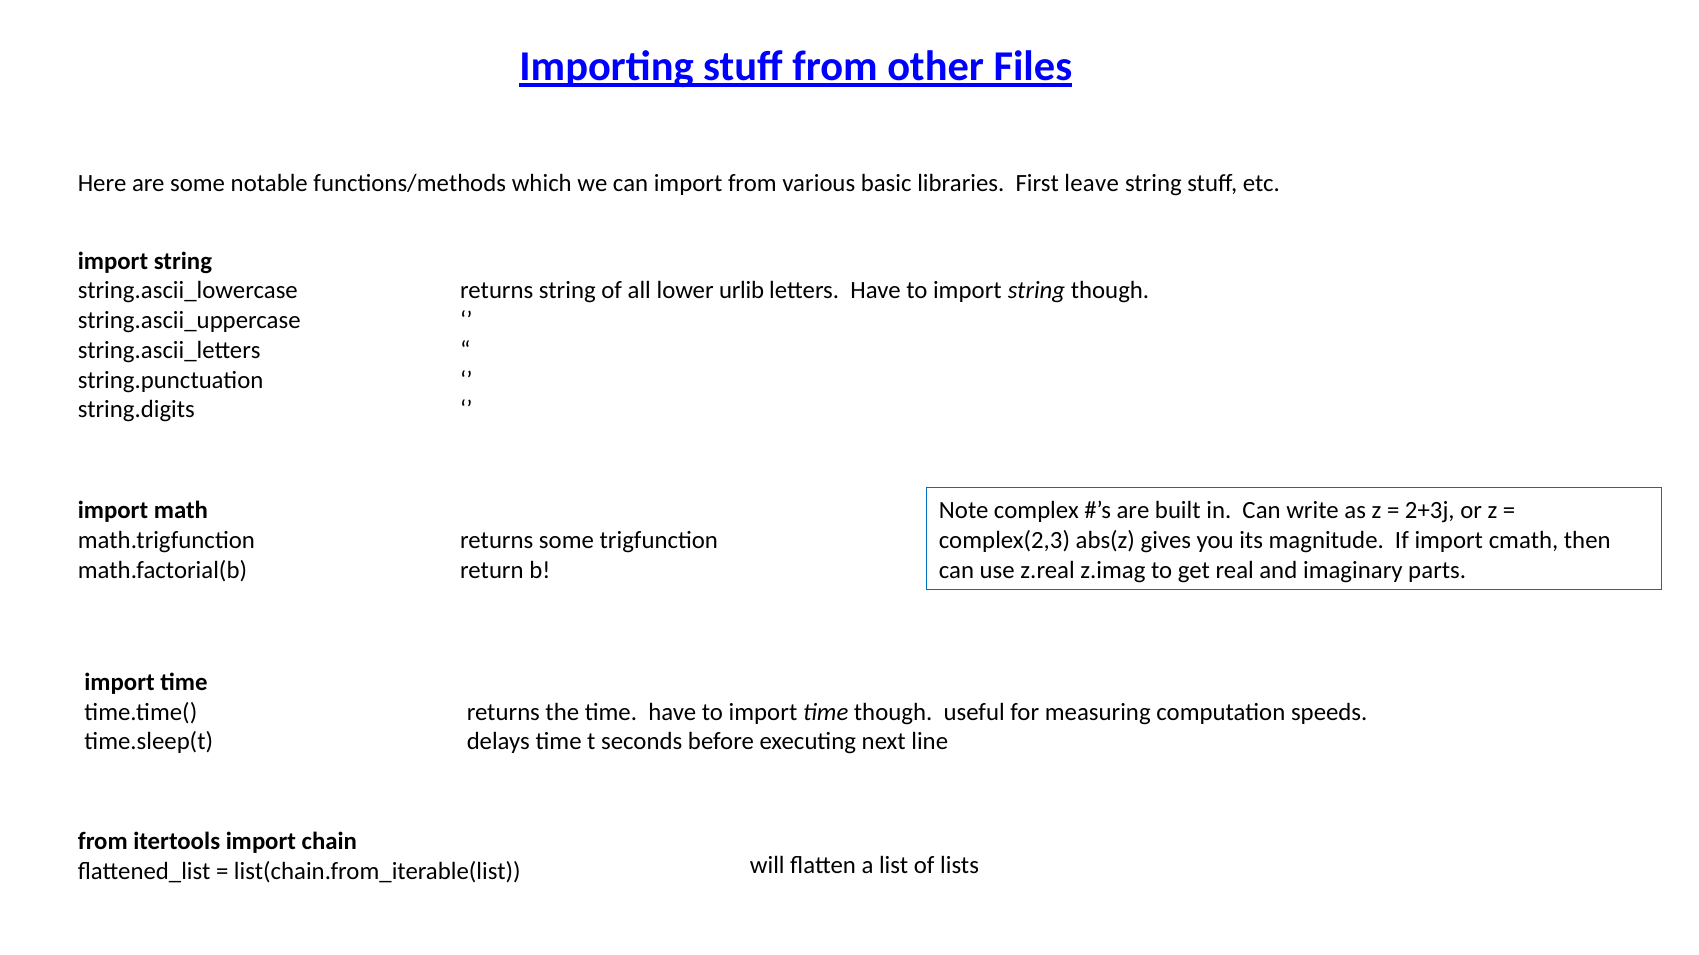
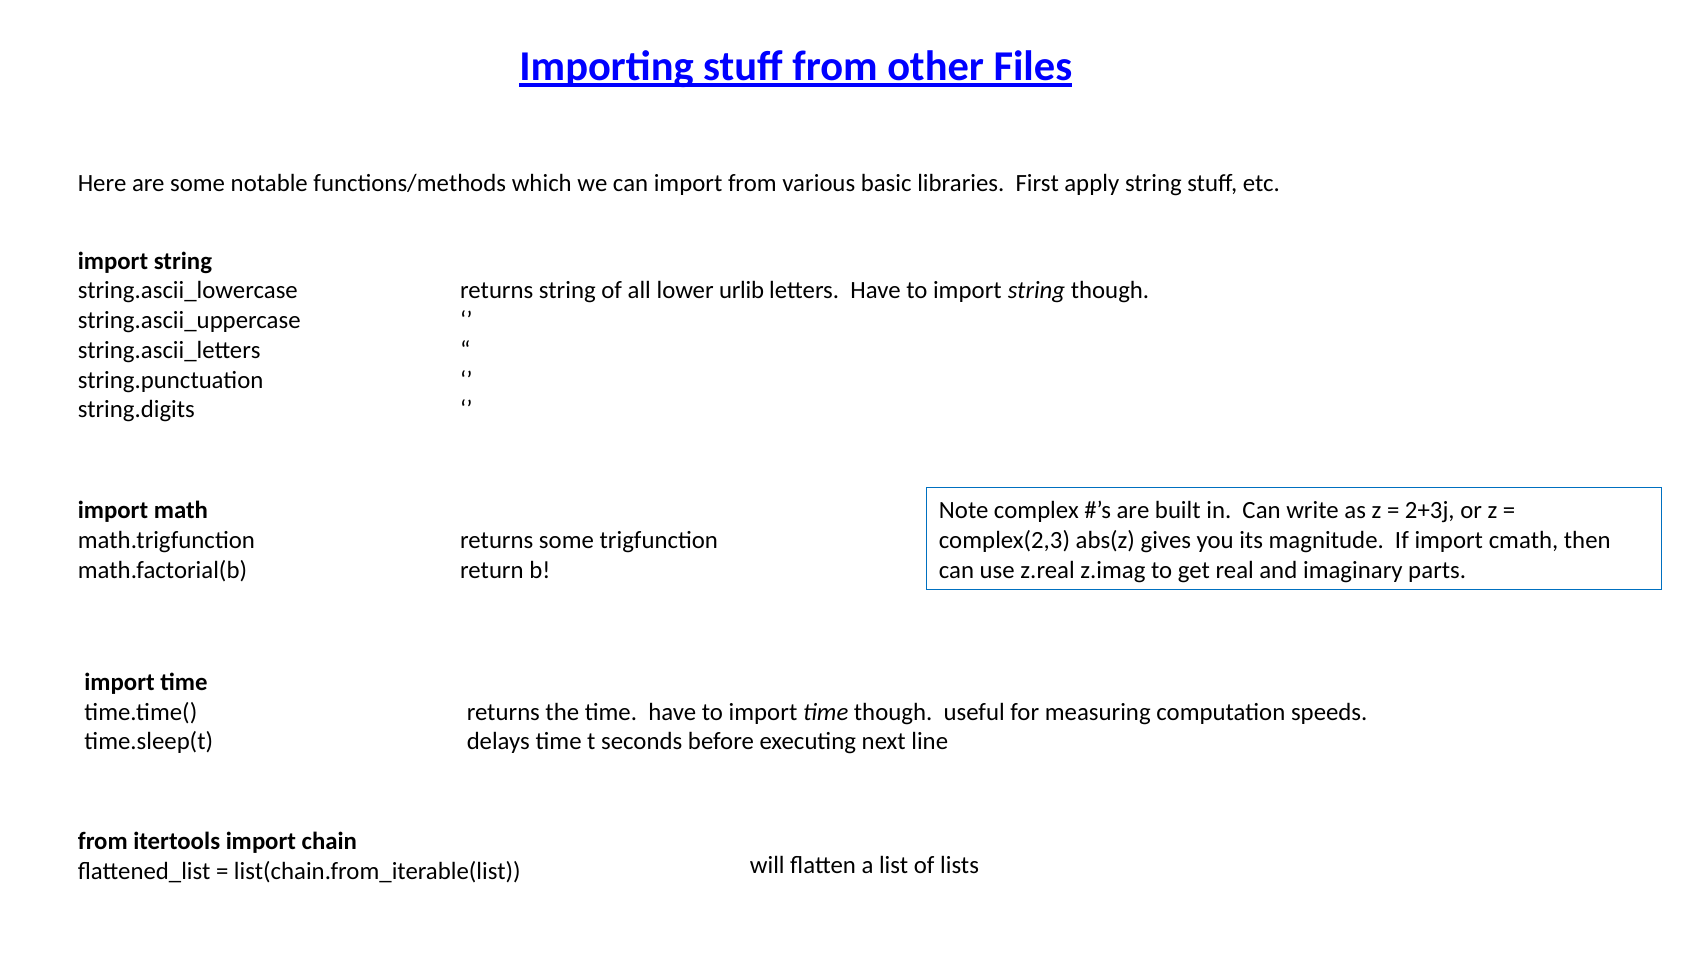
leave: leave -> apply
